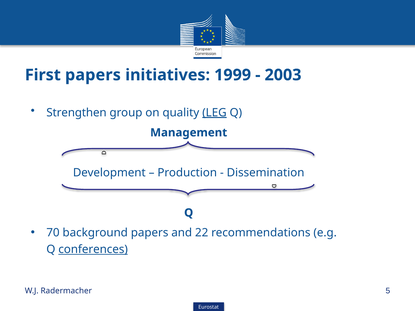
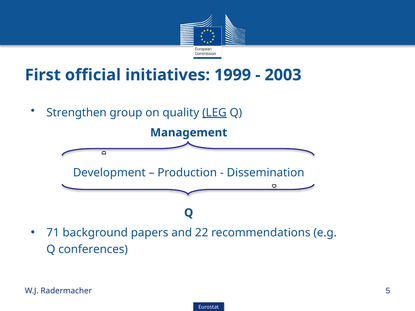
First papers: papers -> official
70: 70 -> 71
conferences underline: present -> none
